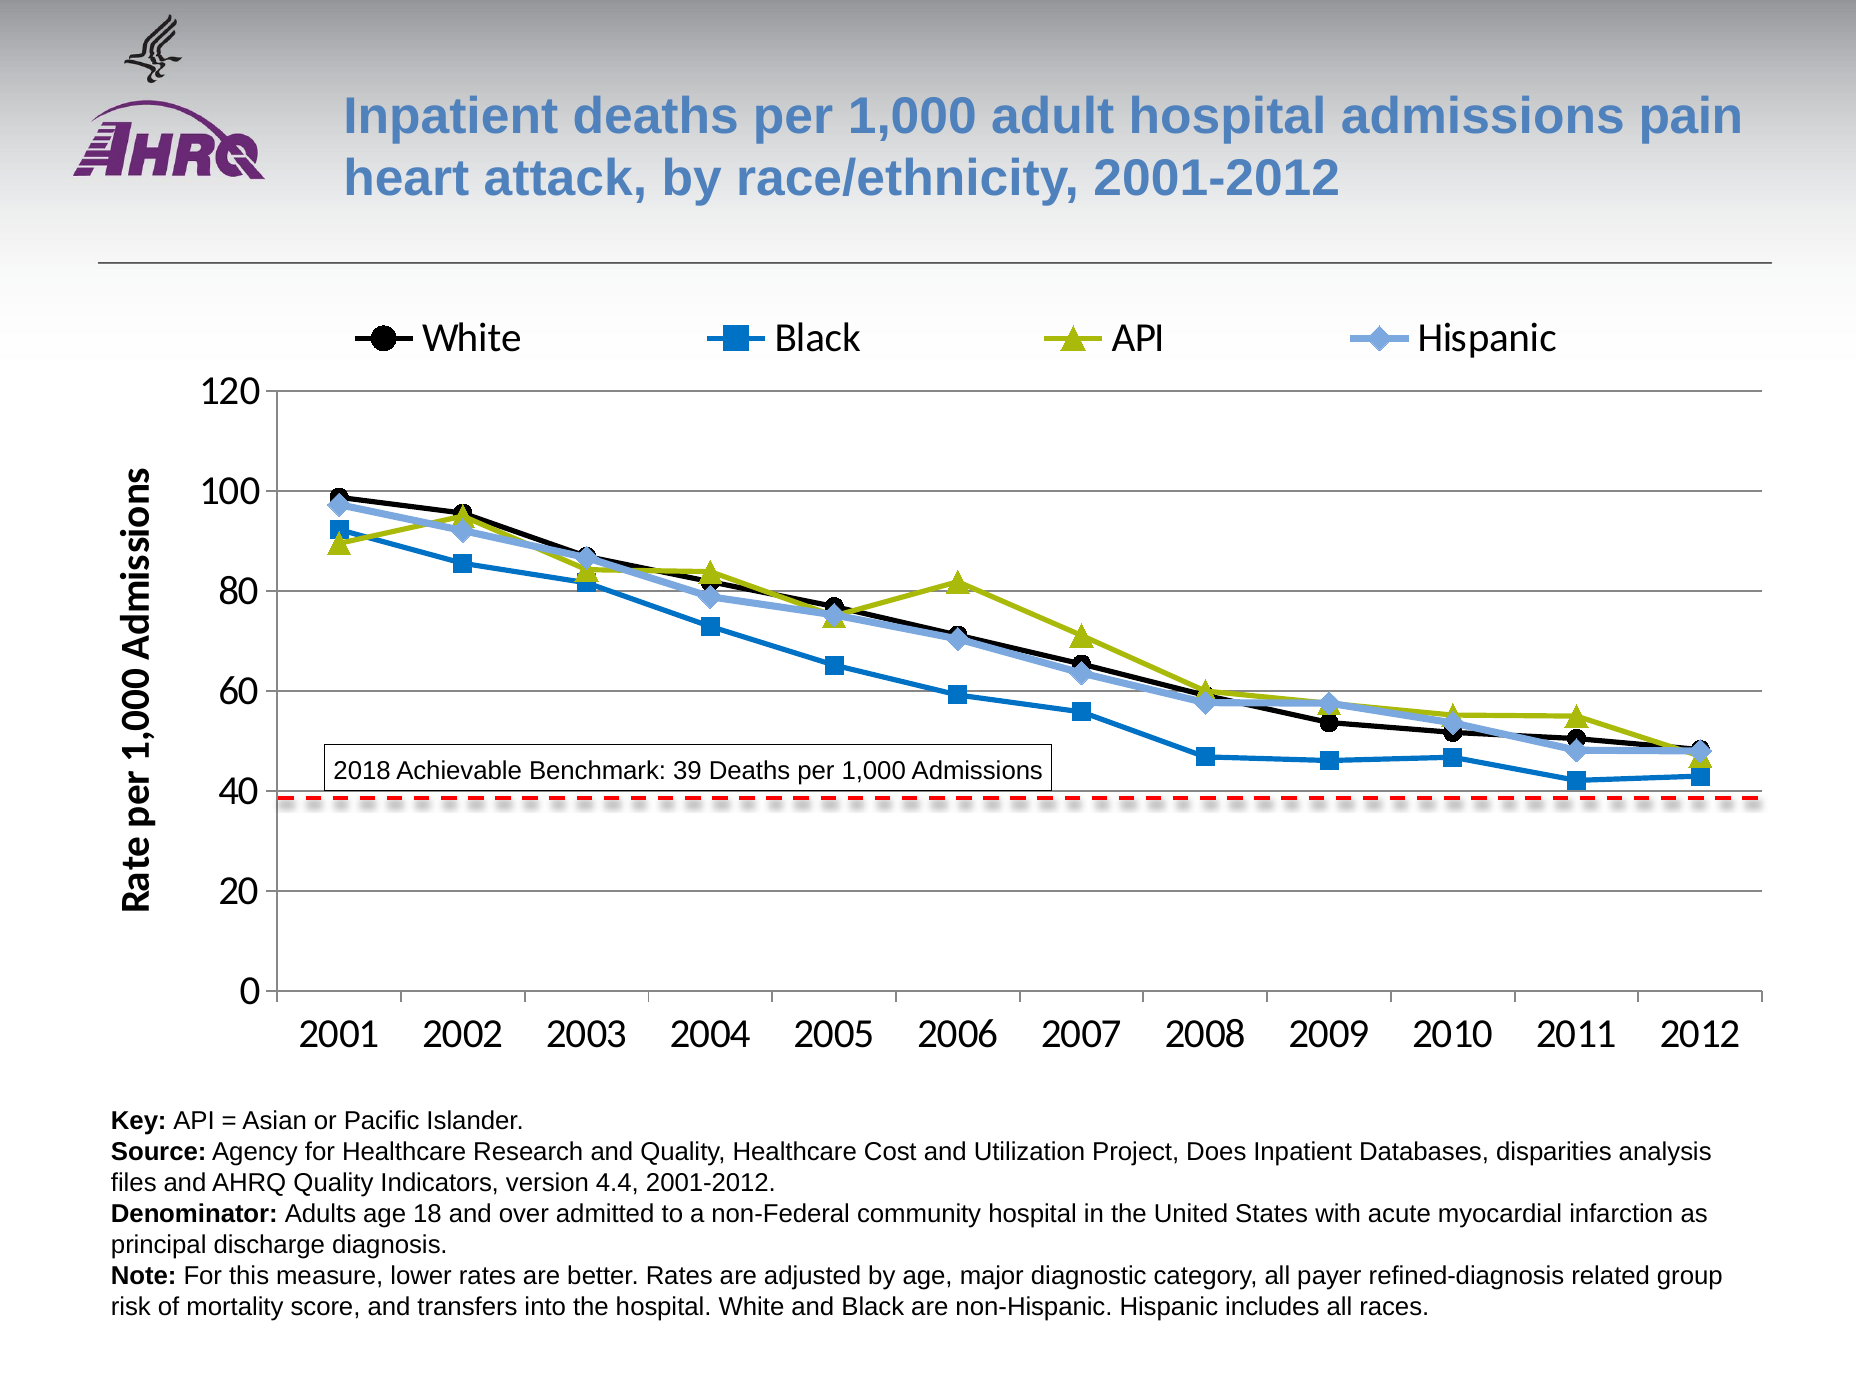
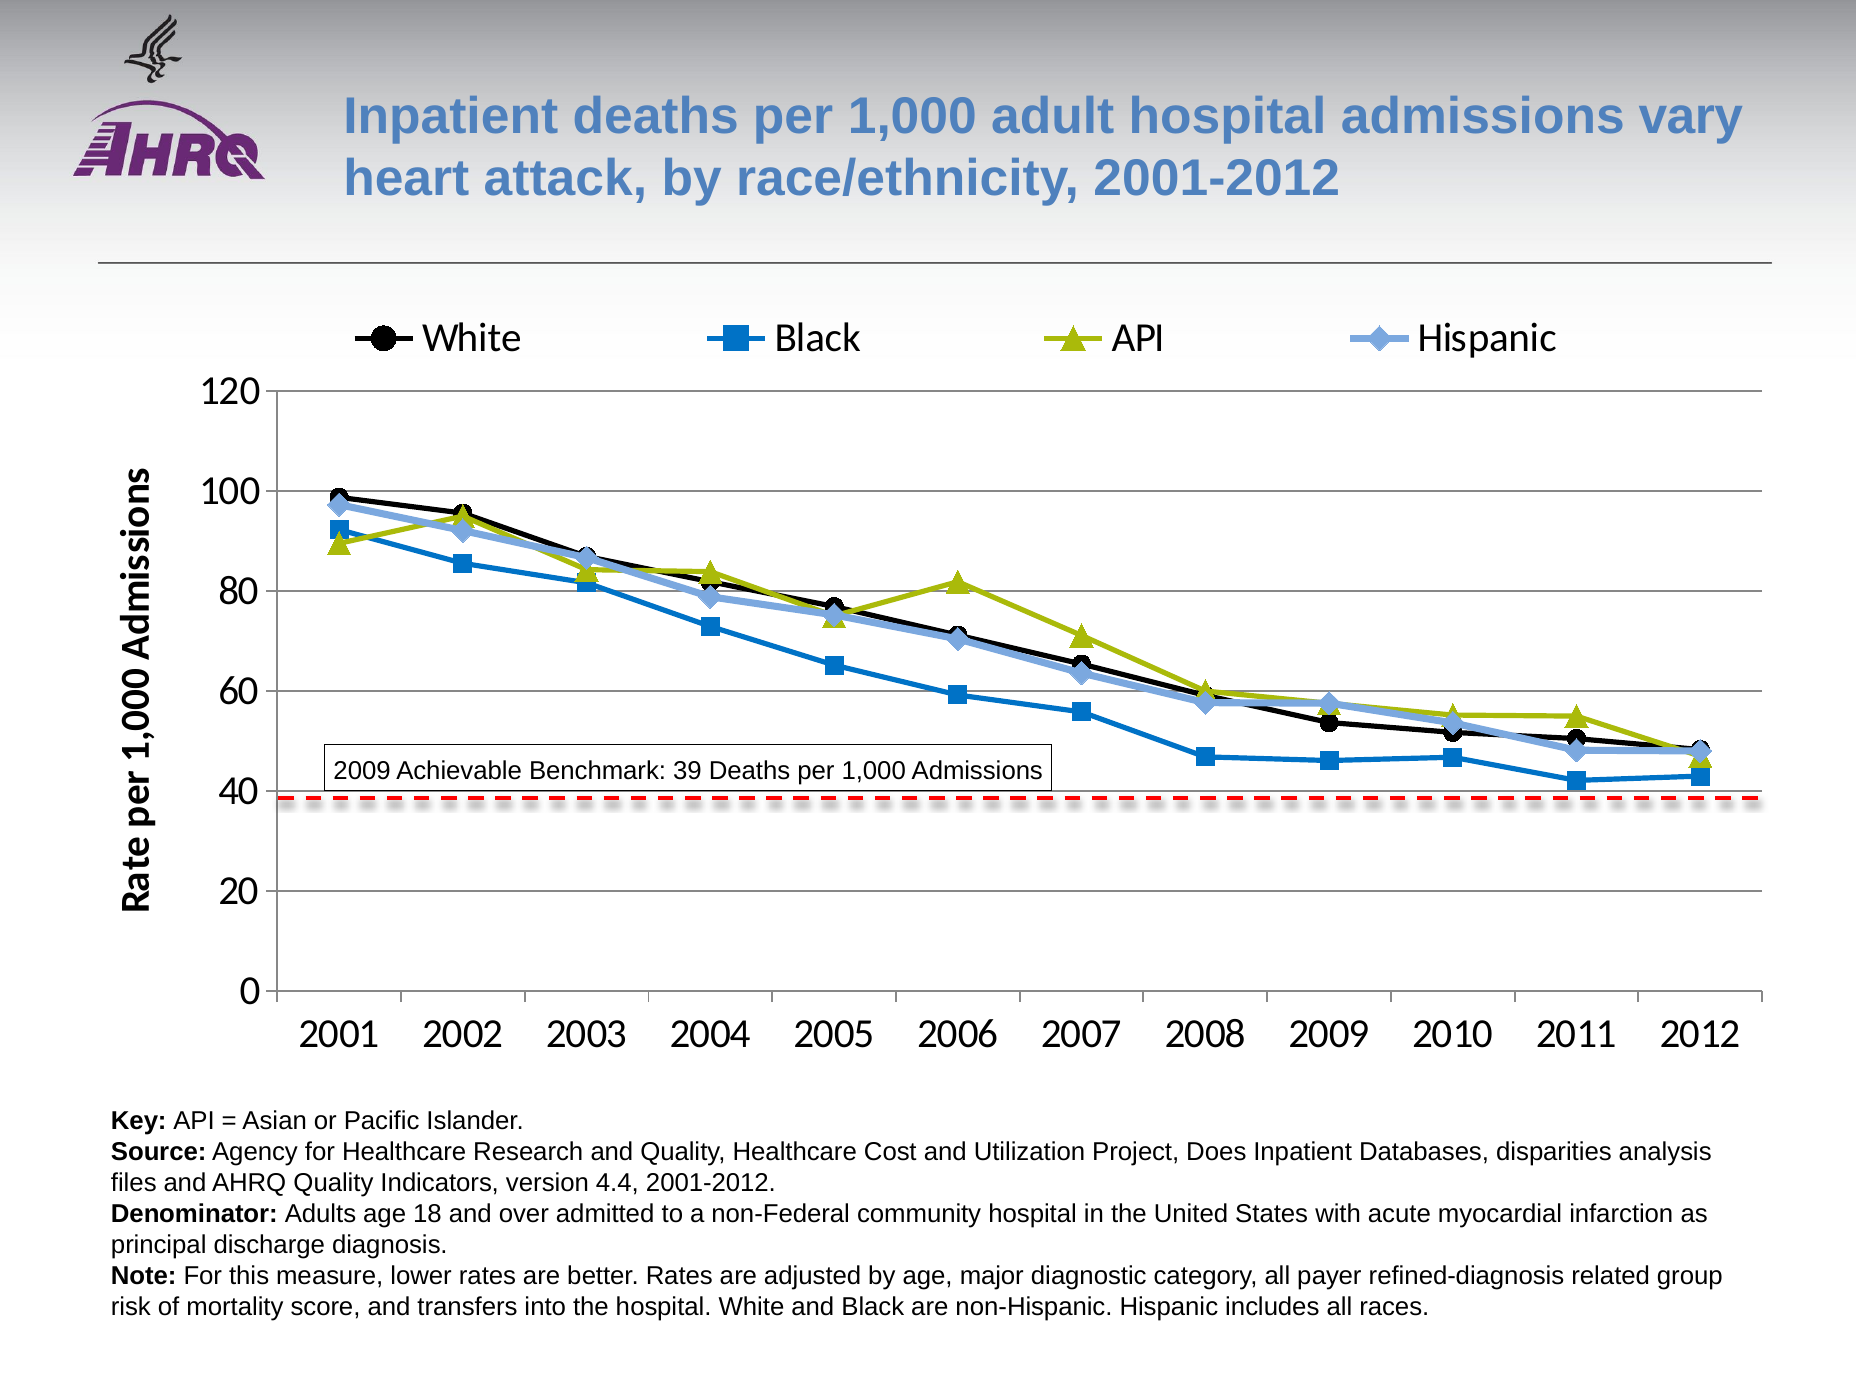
pain: pain -> vary
2018 at (362, 771): 2018 -> 2009
